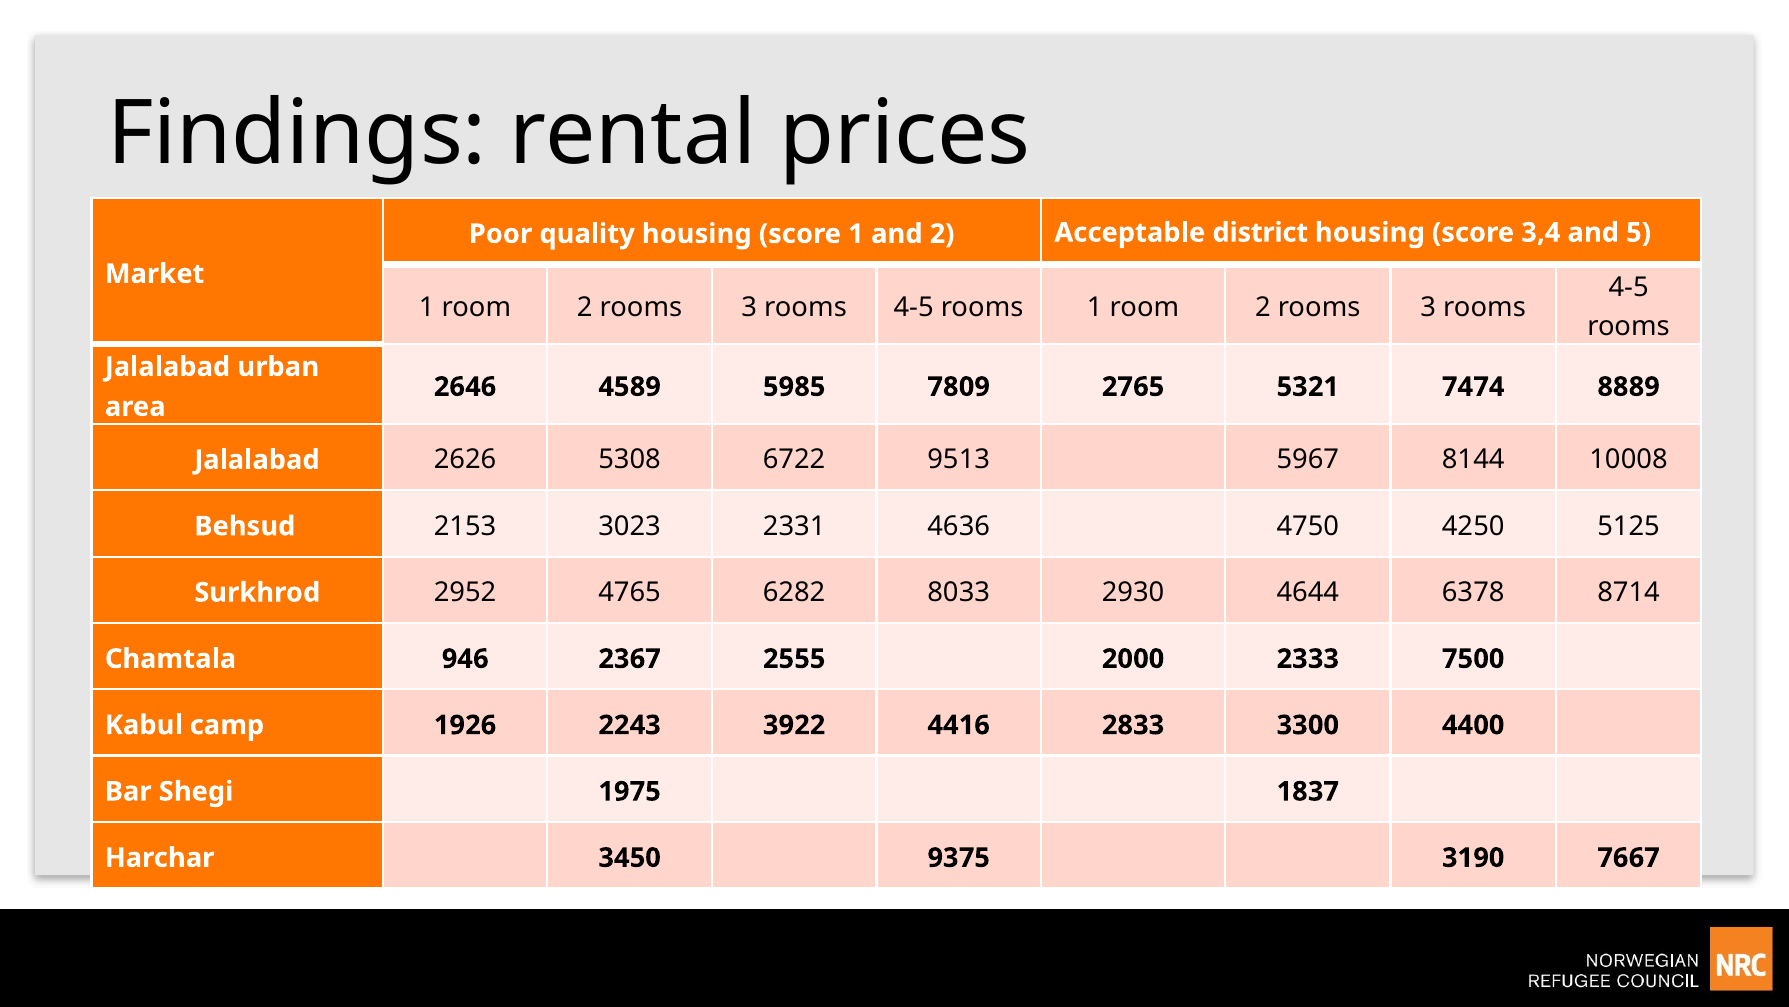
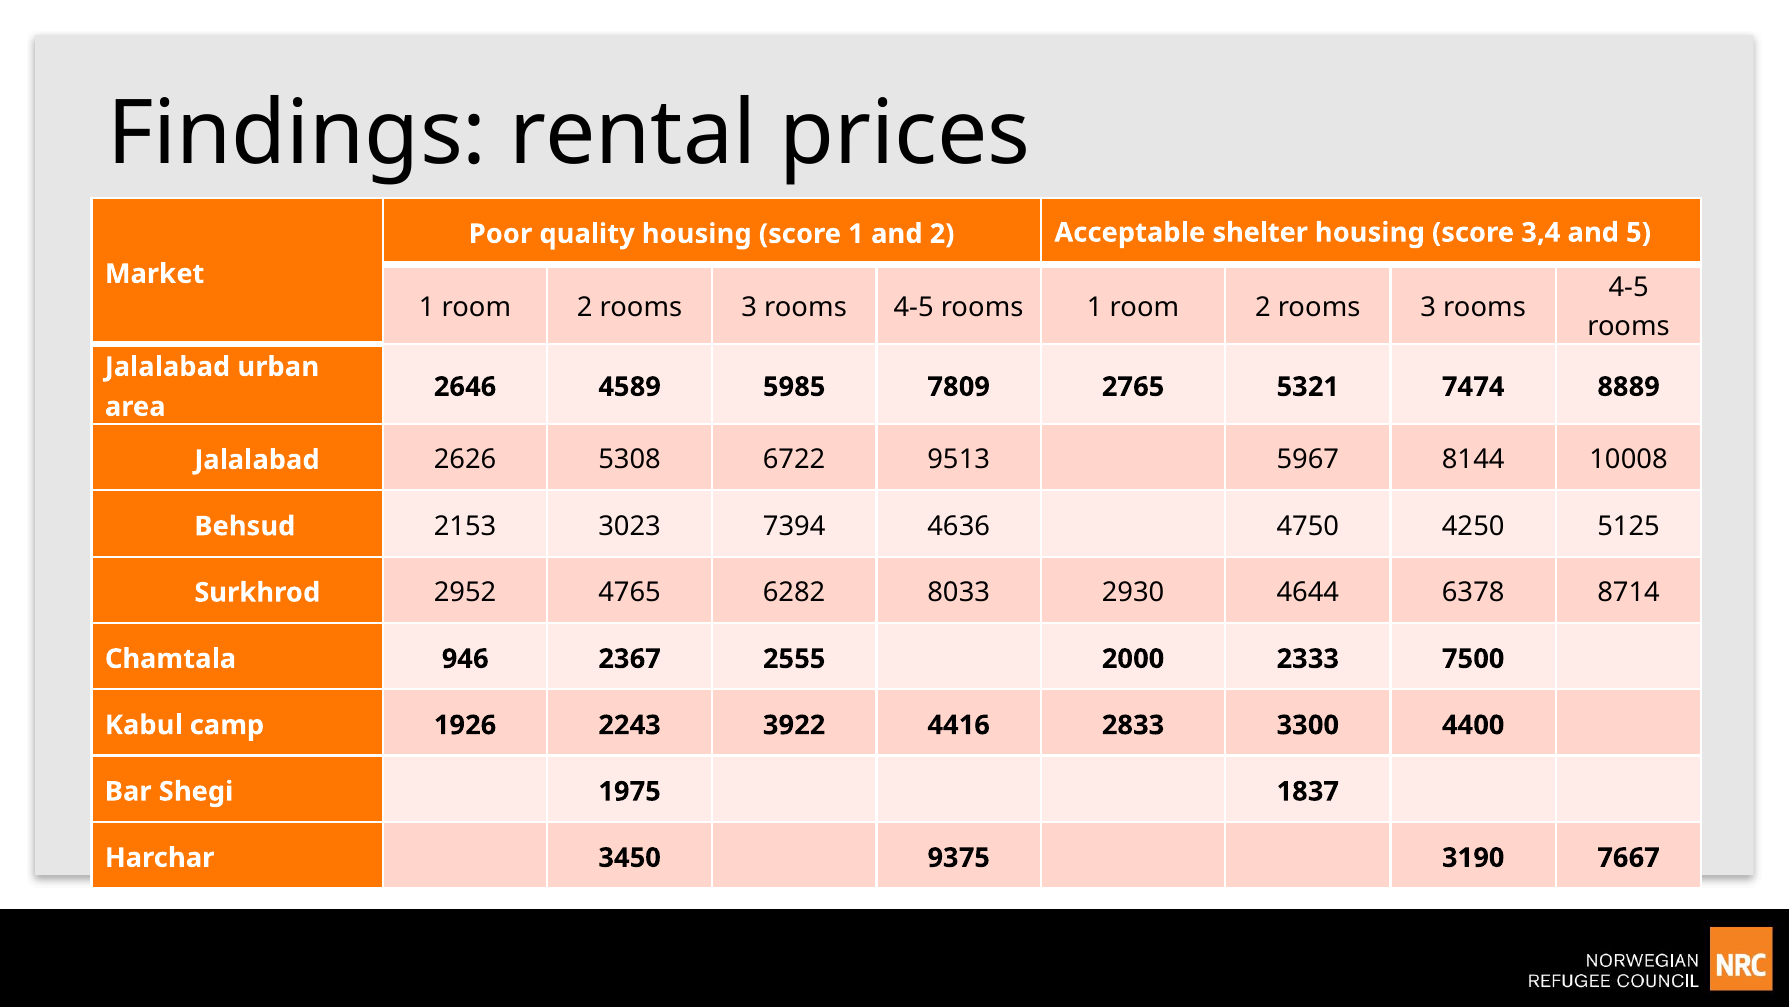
district: district -> shelter
2331: 2331 -> 7394
